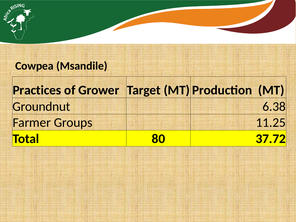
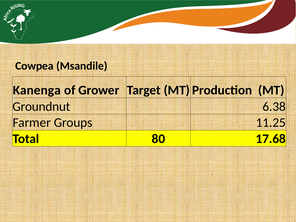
Practices: Practices -> Kanenga
37.72: 37.72 -> 17.68
